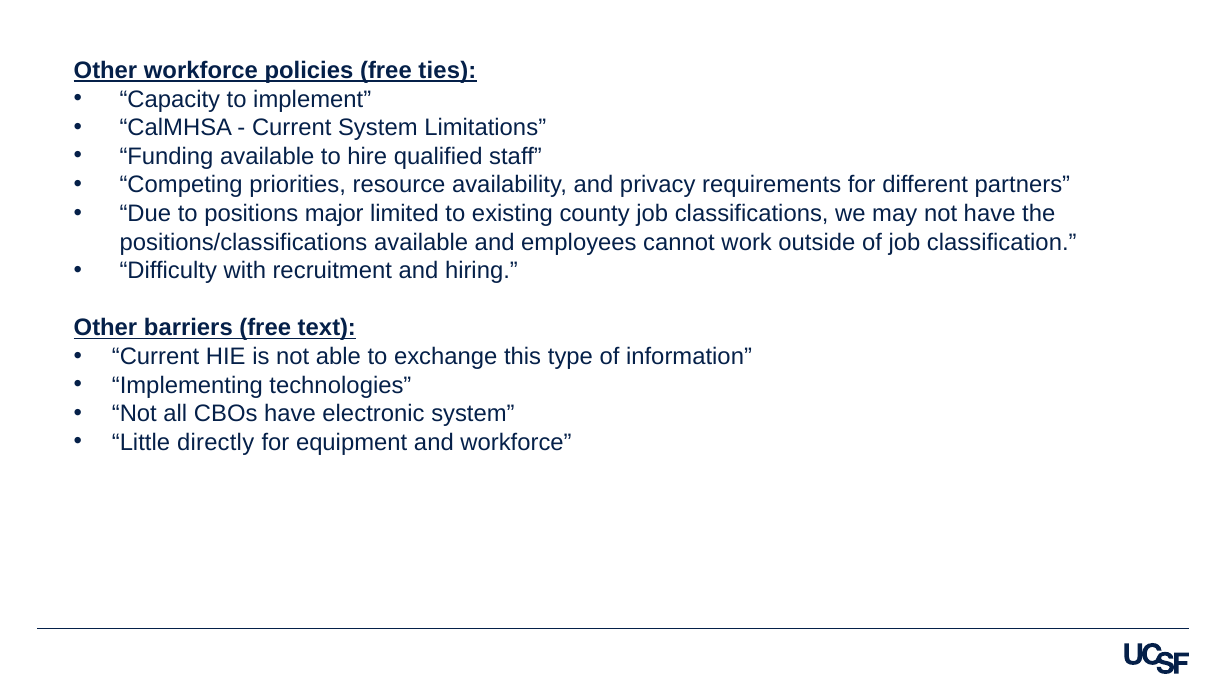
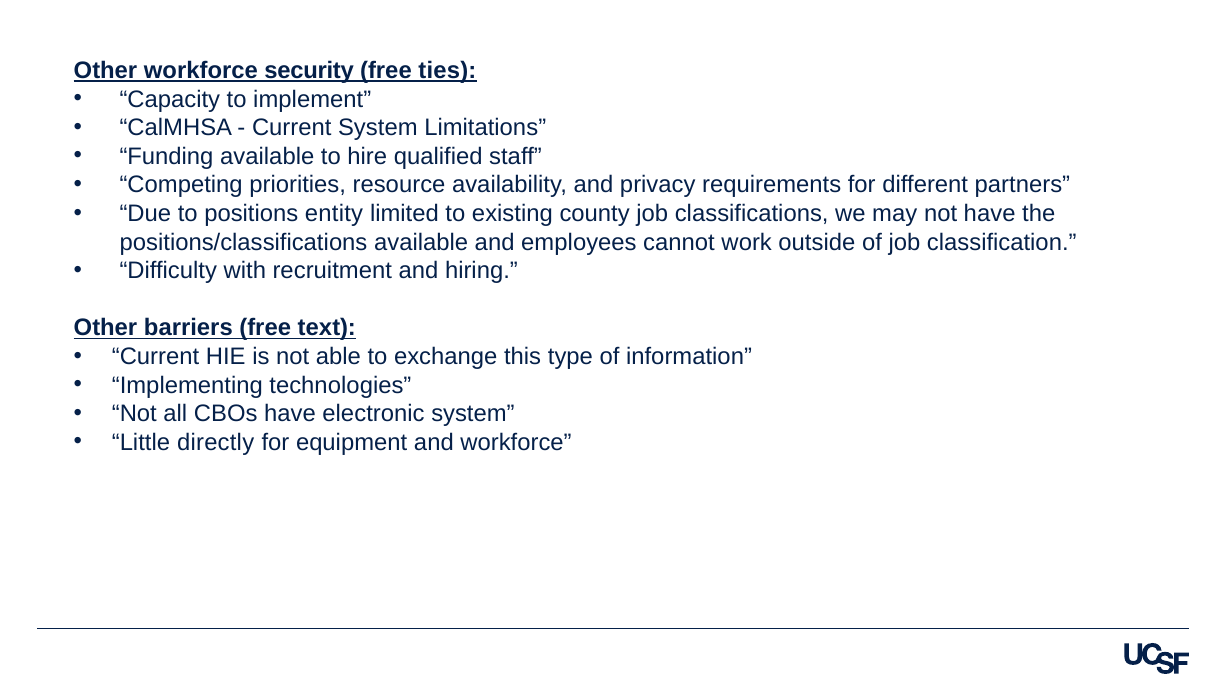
policies: policies -> security
major: major -> entity
